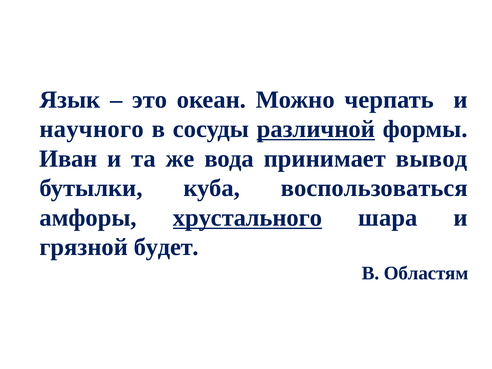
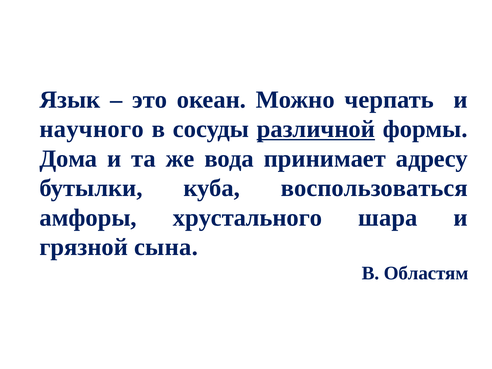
Иван: Иван -> Дома
вывод: вывод -> адресу
хрустального underline: present -> none
будет: будет -> сына
